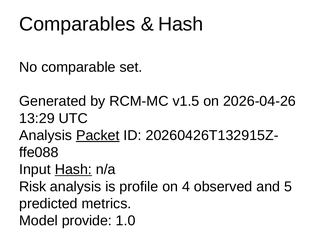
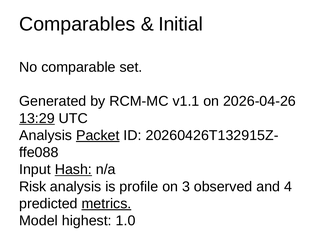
Hash at (181, 24): Hash -> Initial
v1.5: v1.5 -> v1.1
13:29 underline: none -> present
4: 4 -> 3
5: 5 -> 4
metrics underline: none -> present
provide: provide -> highest
